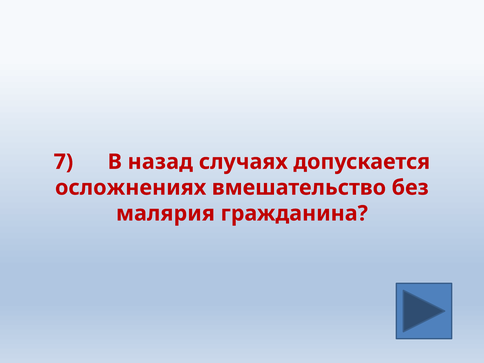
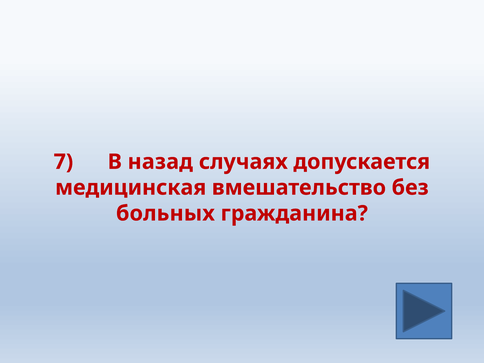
осложнениях: осложнениях -> медицинская
малярия: малярия -> больных
